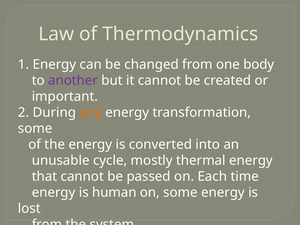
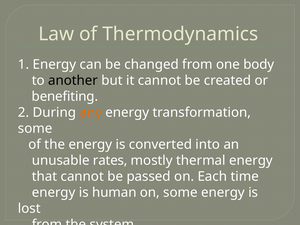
another colour: purple -> black
important: important -> benefiting
cycle: cycle -> rates
